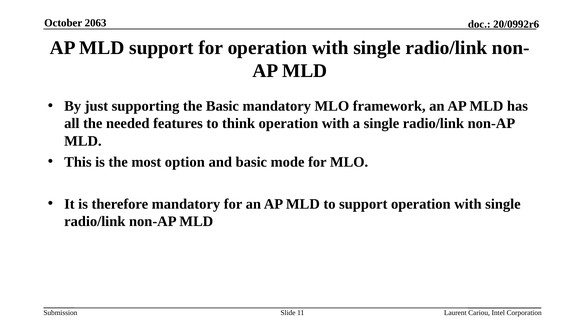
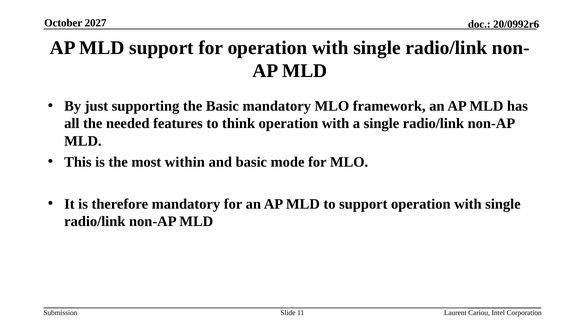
2063: 2063 -> 2027
option: option -> within
